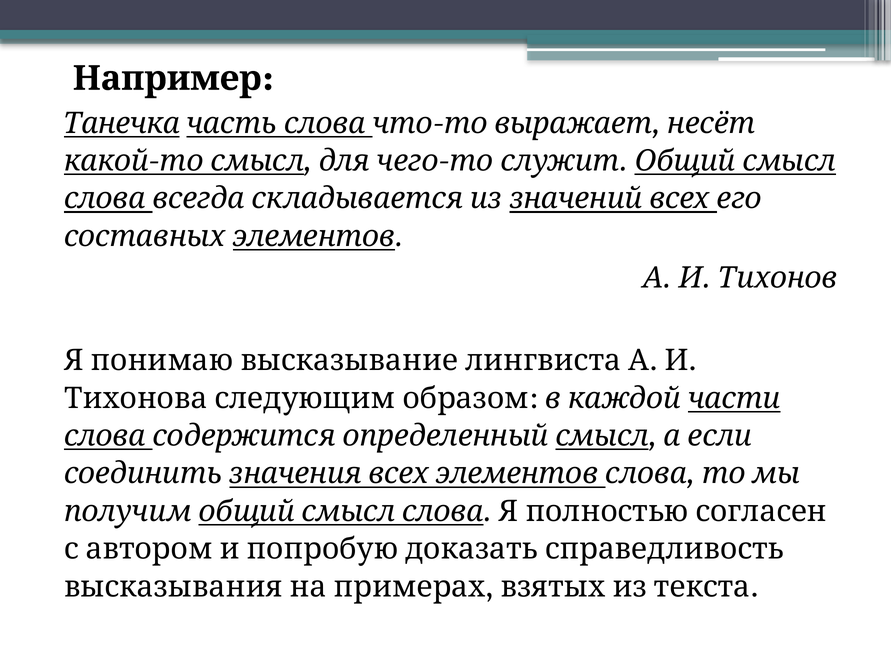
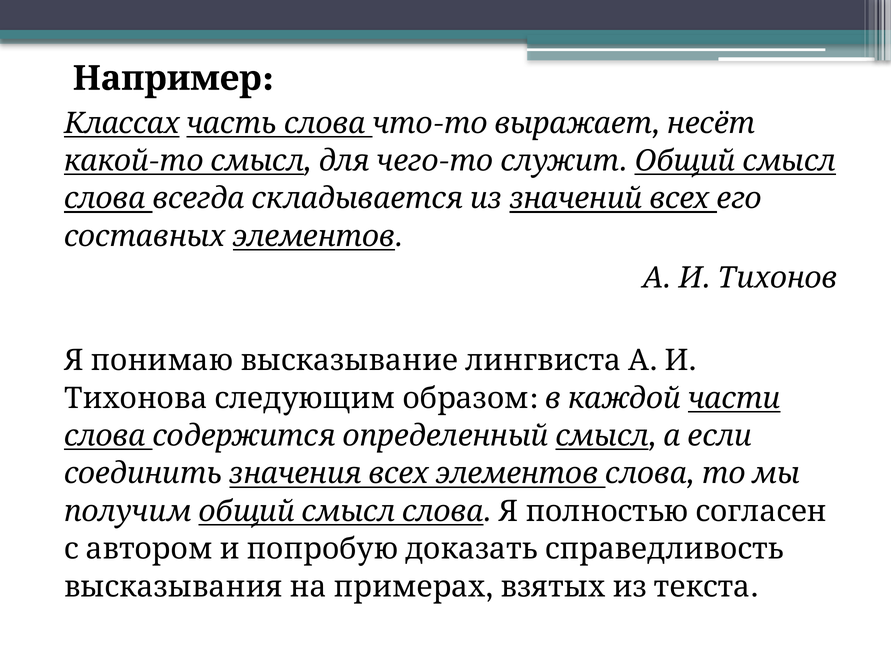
Танечка: Танечка -> Классах
